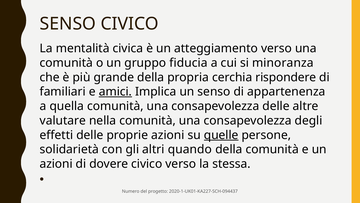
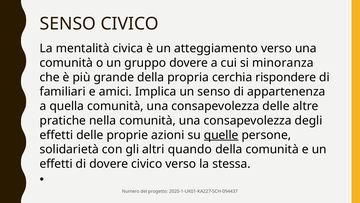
gruppo fiducia: fiducia -> dovere
amici underline: present -> none
valutare: valutare -> pratiche
azioni at (56, 164): azioni -> effetti
